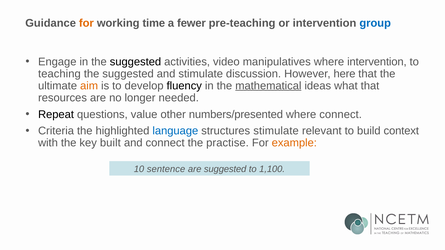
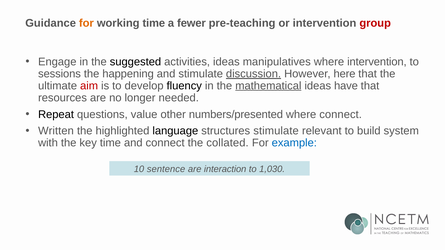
group colour: blue -> red
activities video: video -> ideas
teaching: teaching -> sessions
suggested at (128, 74): suggested -> happening
discussion underline: none -> present
aim colour: orange -> red
what: what -> have
Criteria: Criteria -> Written
language colour: blue -> black
context: context -> system
key built: built -> time
practise: practise -> collated
example colour: orange -> blue
are suggested: suggested -> interaction
1,100: 1,100 -> 1,030
